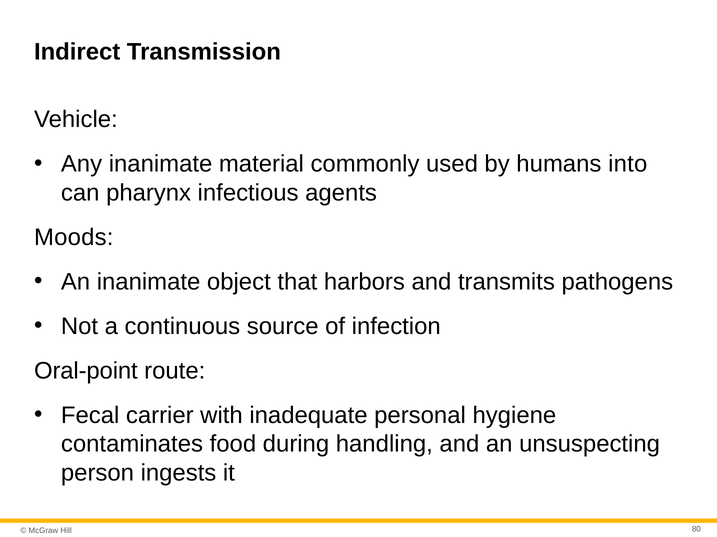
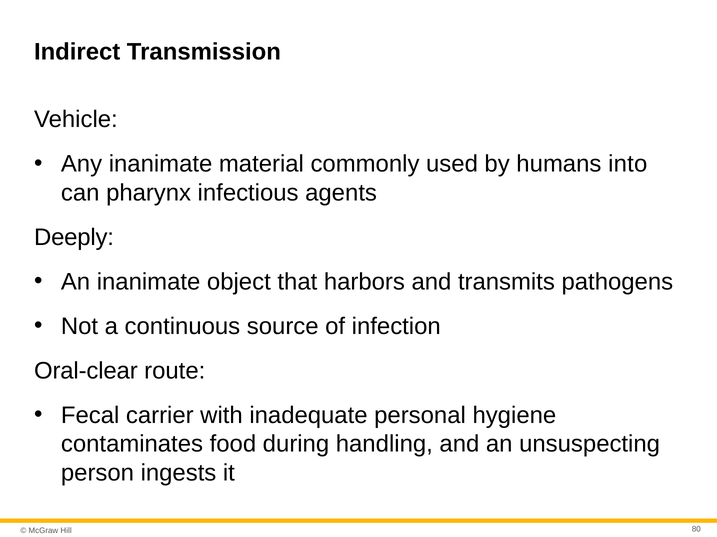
Moods: Moods -> Deeply
Oral-point: Oral-point -> Oral-clear
